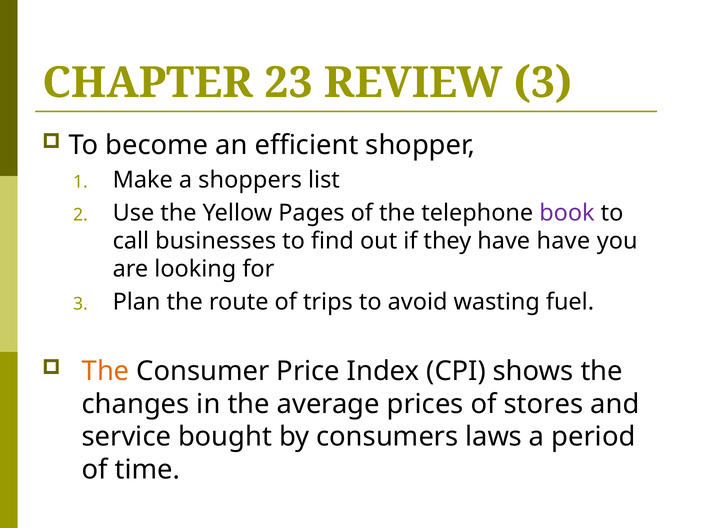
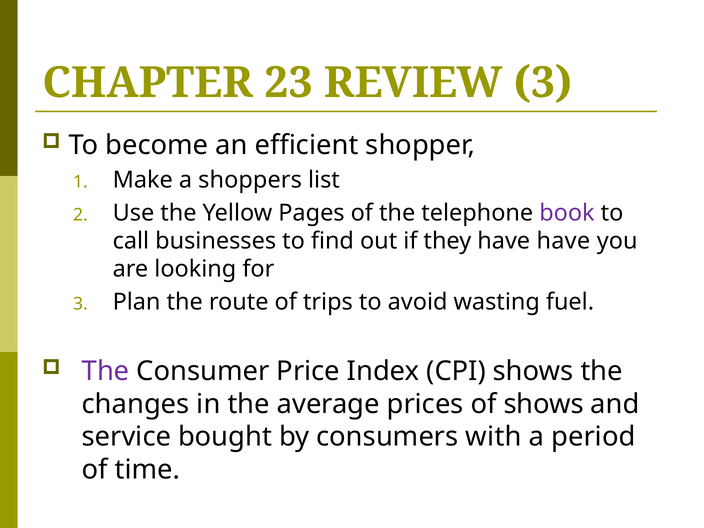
The at (106, 371) colour: orange -> purple
of stores: stores -> shows
laws: laws -> with
